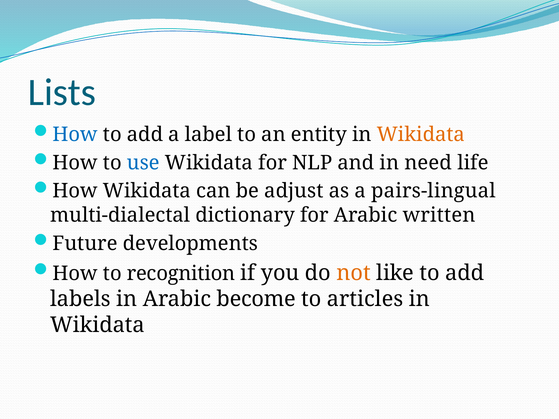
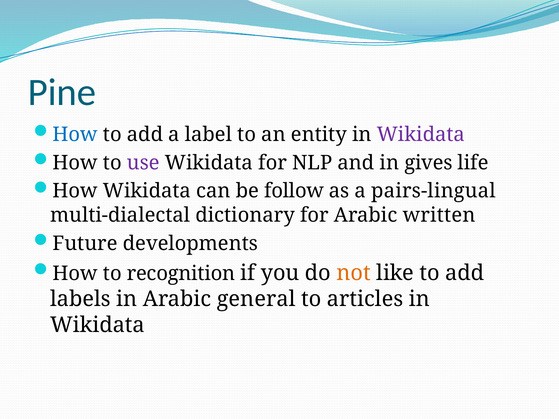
Lists: Lists -> Pine
Wikidata at (421, 135) colour: orange -> purple
use colour: blue -> purple
need: need -> gives
adjust: adjust -> follow
become: become -> general
